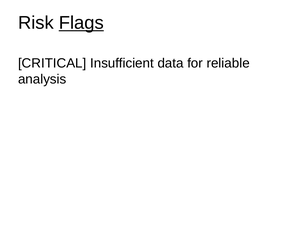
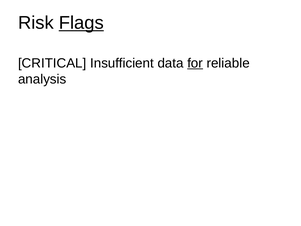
for underline: none -> present
